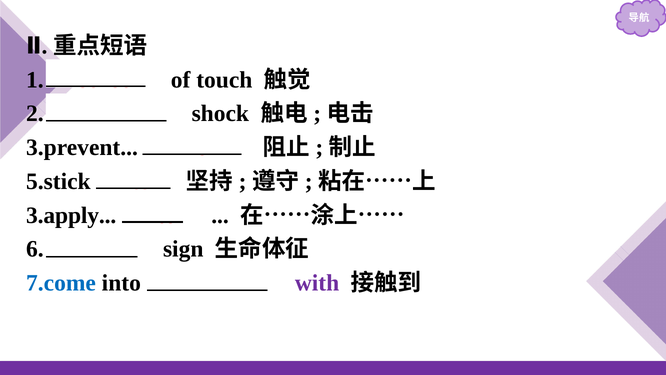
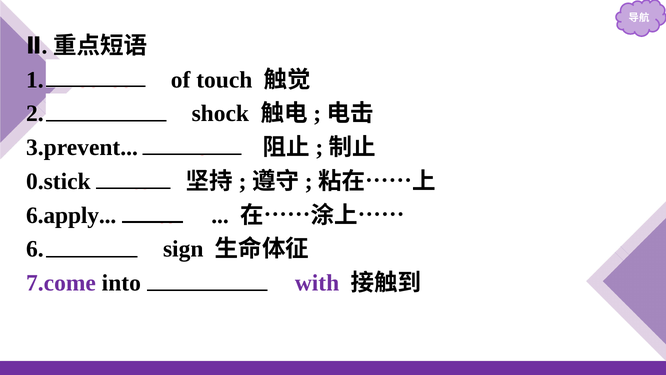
5.stick: 5.stick -> 0.stick
3.apply: 3.apply -> 6.apply
7.come colour: blue -> purple
